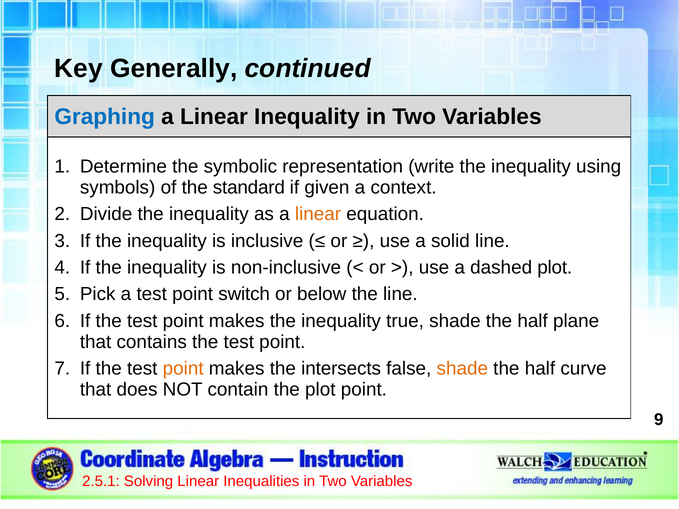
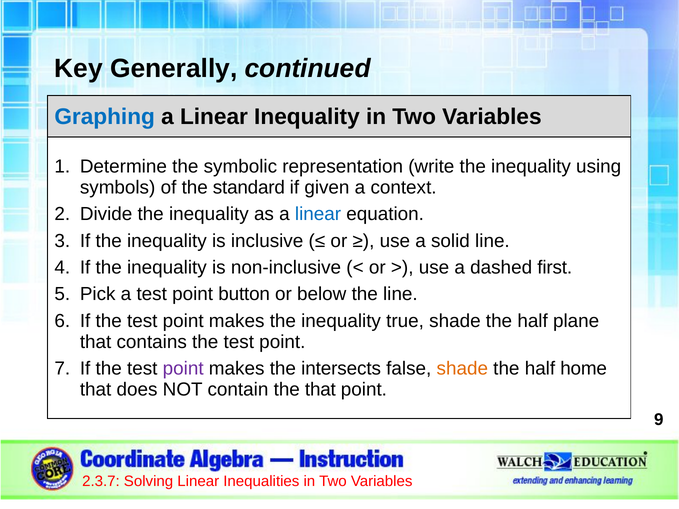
linear at (318, 214) colour: orange -> blue
dashed plot: plot -> first
switch: switch -> button
point at (183, 369) colour: orange -> purple
curve: curve -> home
the plot: plot -> that
2.5.1: 2.5.1 -> 2.3.7
